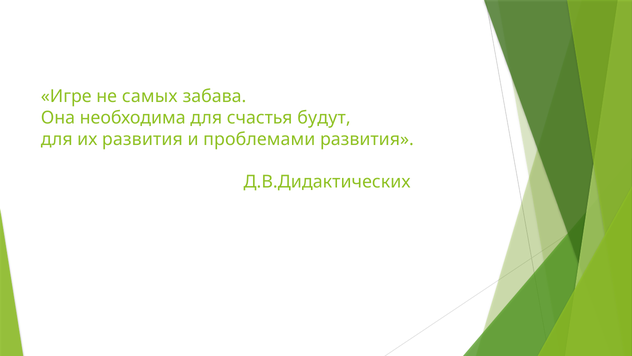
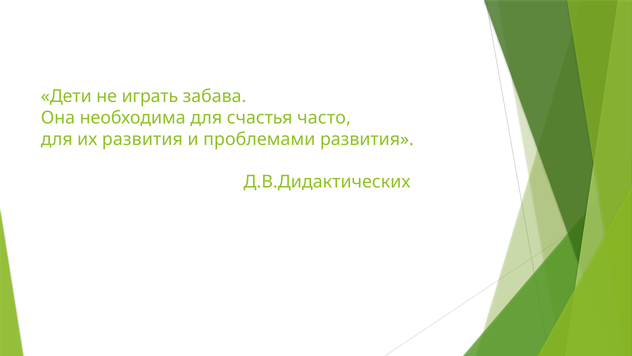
Игре: Игре -> Дети
самых: самых -> играть
будут: будут -> часто
